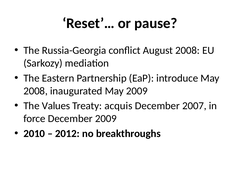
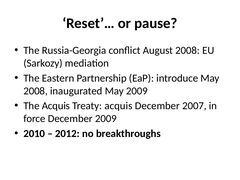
The Values: Values -> Acquis
